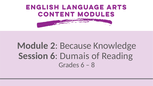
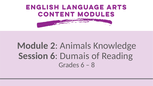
Because: Because -> Animals
